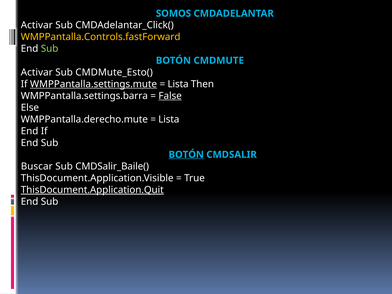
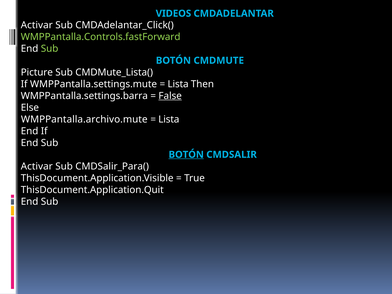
SOMOS: SOMOS -> VIDEOS
WMPPantalla.Controls.fastForward colour: yellow -> light green
Activar at (37, 72): Activar -> Picture
CMDMute_Esto(: CMDMute_Esto( -> CMDMute_Lista(
WMPPantalla.settings.mute underline: present -> none
WMPPantalla.derecho.mute: WMPPantalla.derecho.mute -> WMPPantalla.archivo.mute
Buscar at (37, 166): Buscar -> Activar
CMDSalir_Baile(: CMDSalir_Baile( -> CMDSalir_Para(
ThisDocument.Application.Quit underline: present -> none
